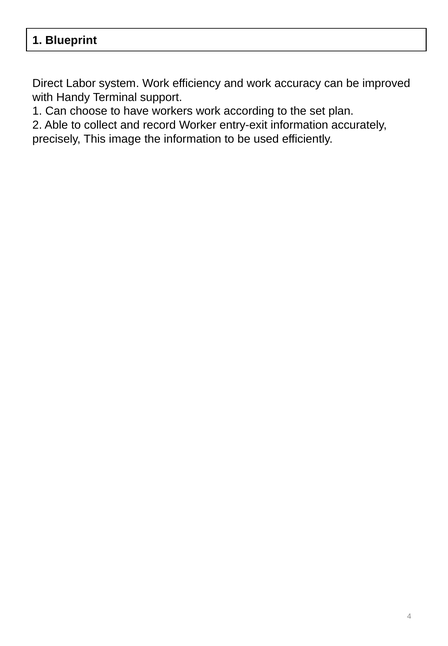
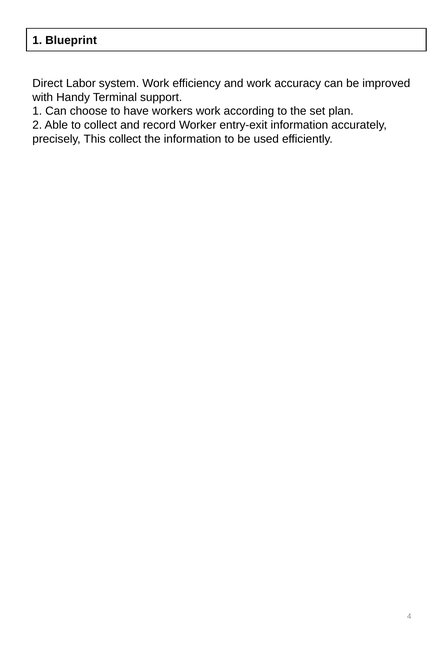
This image: image -> collect
